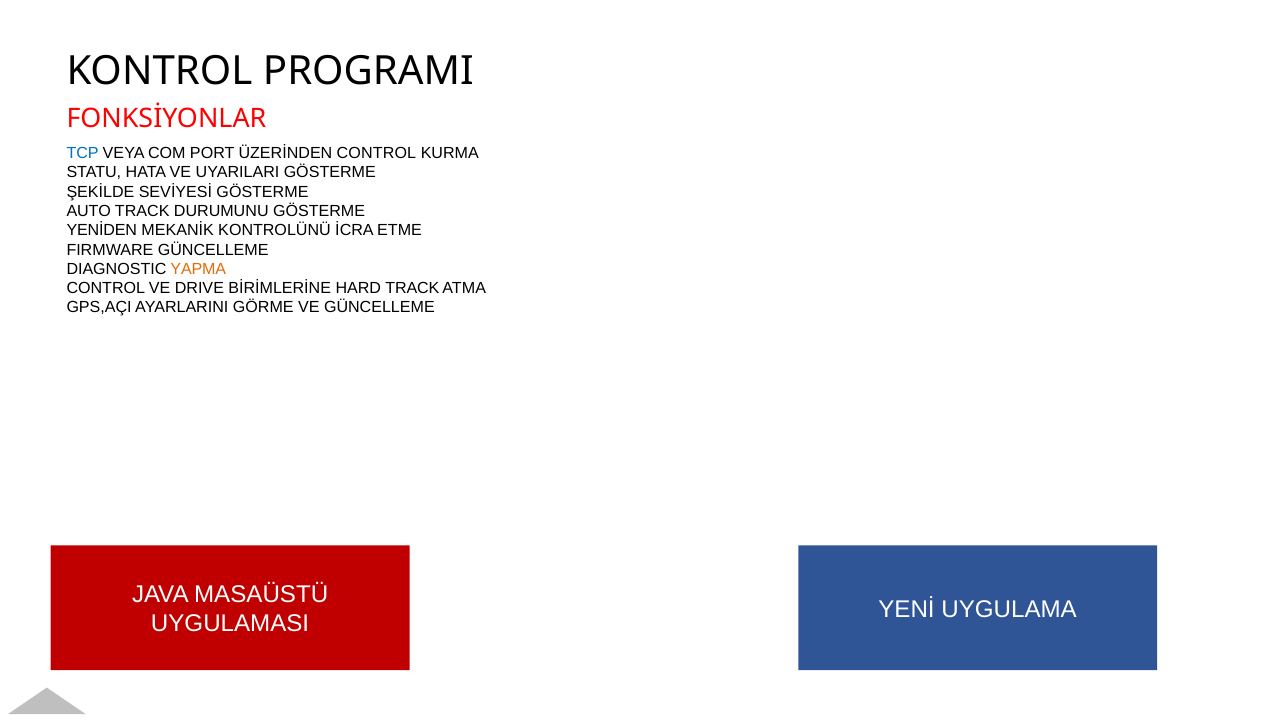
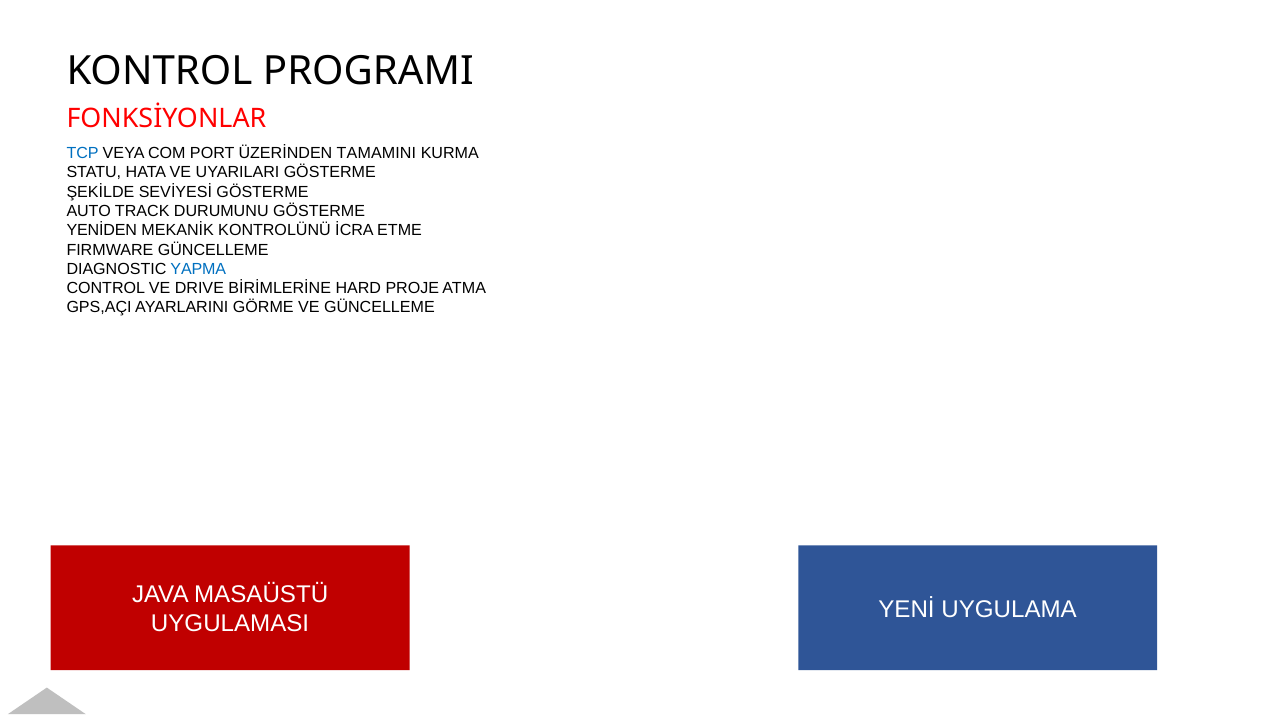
ÜZERİNDEN CONTROL: CONTROL -> TAMAMINI
YAPMA colour: orange -> blue
HARD TRACK: TRACK -> PROJE
